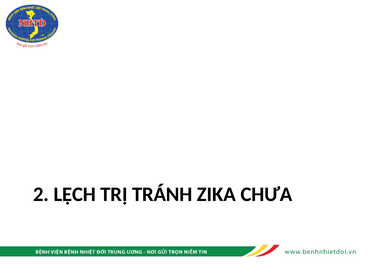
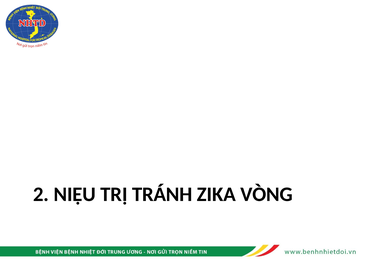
LỆCH: LỆCH -> NIỆU
CHƯA: CHƯA -> VÒNG
